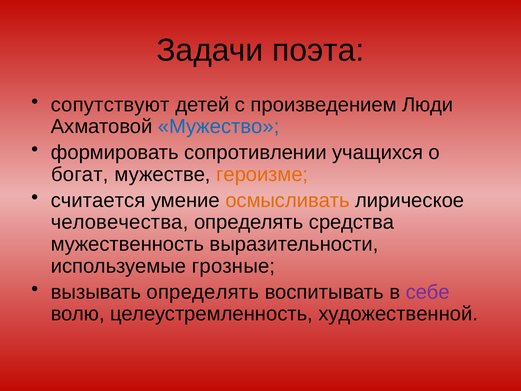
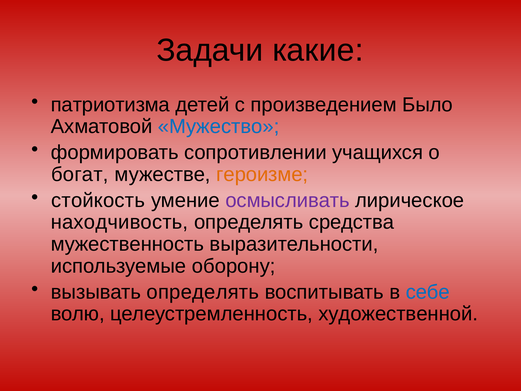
поэта: поэта -> какие
сопутствуют: сопутствуют -> патриотизма
Люди: Люди -> Было
считается: считается -> стойкость
осмысливать colour: orange -> purple
человечества: человечества -> находчивость
грозные: грозные -> оборону
себе colour: purple -> blue
